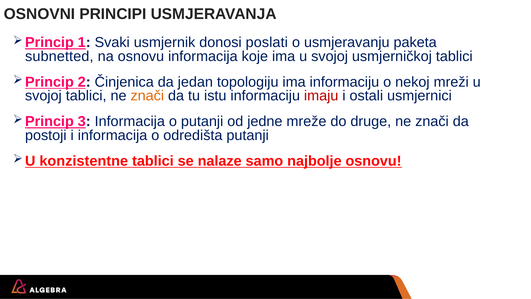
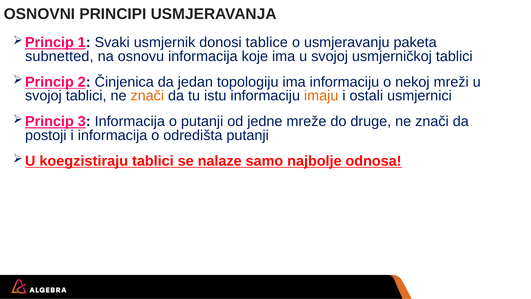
poslati: poslati -> tablice
imaju colour: red -> orange
konzistentne: konzistentne -> koegzistiraju
najbolje osnovu: osnovu -> odnosa
